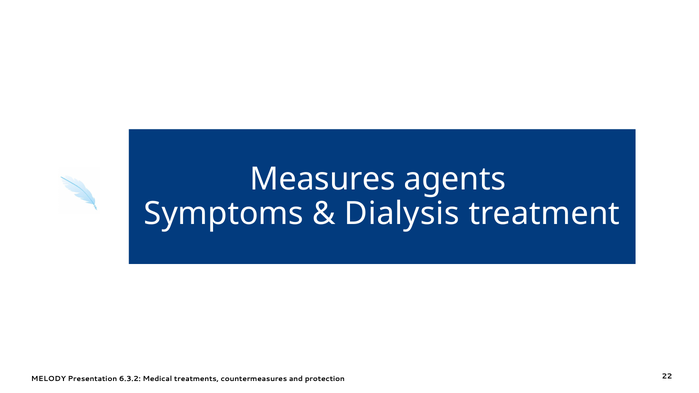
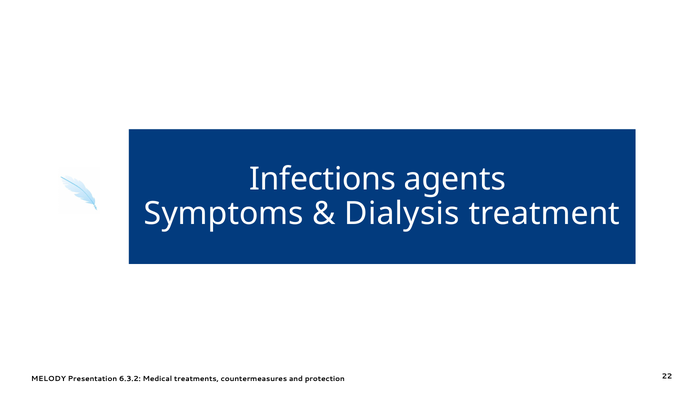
Measures: Measures -> Infections
